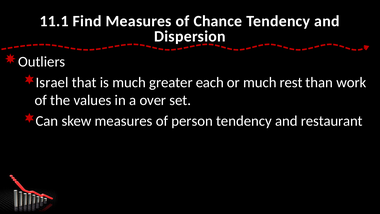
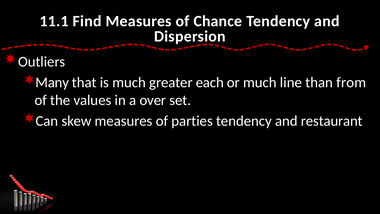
Israel: Israel -> Many
rest: rest -> line
work: work -> from
person: person -> parties
